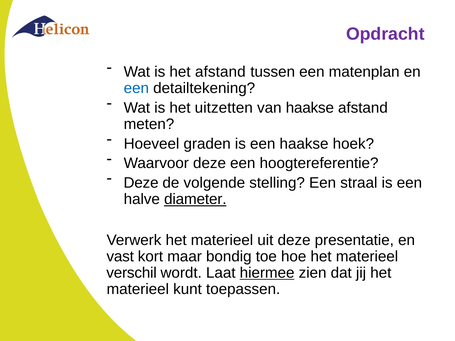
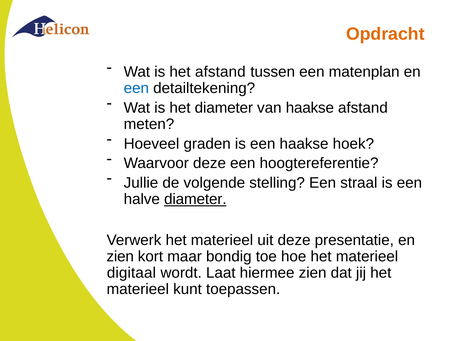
Opdracht colour: purple -> orange
het uitzetten: uitzetten -> diameter
Deze at (141, 183): Deze -> Jullie
vast at (120, 257): vast -> zien
verschil: verschil -> digitaal
hiermee underline: present -> none
